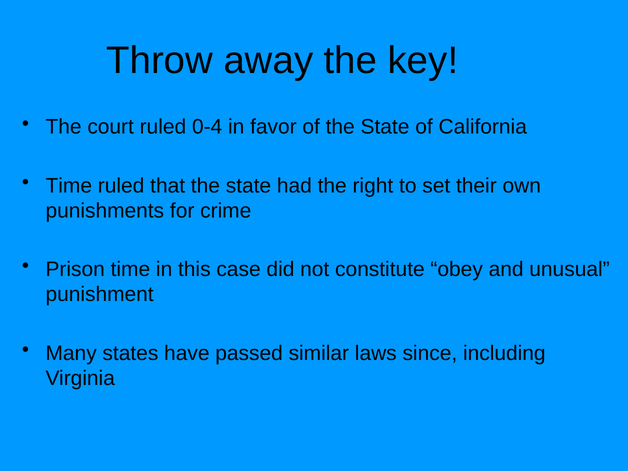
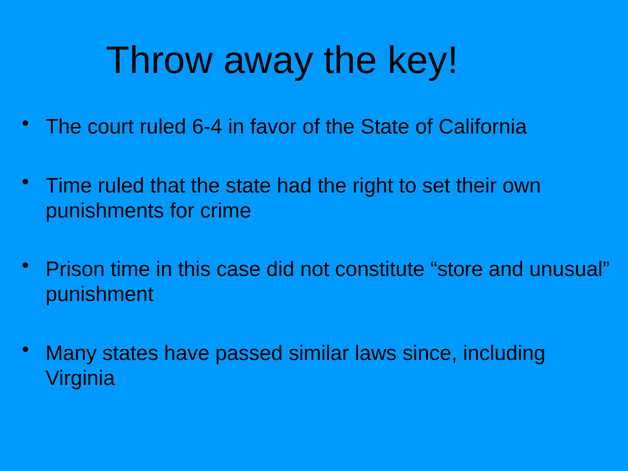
0-4: 0-4 -> 6-4
obey: obey -> store
